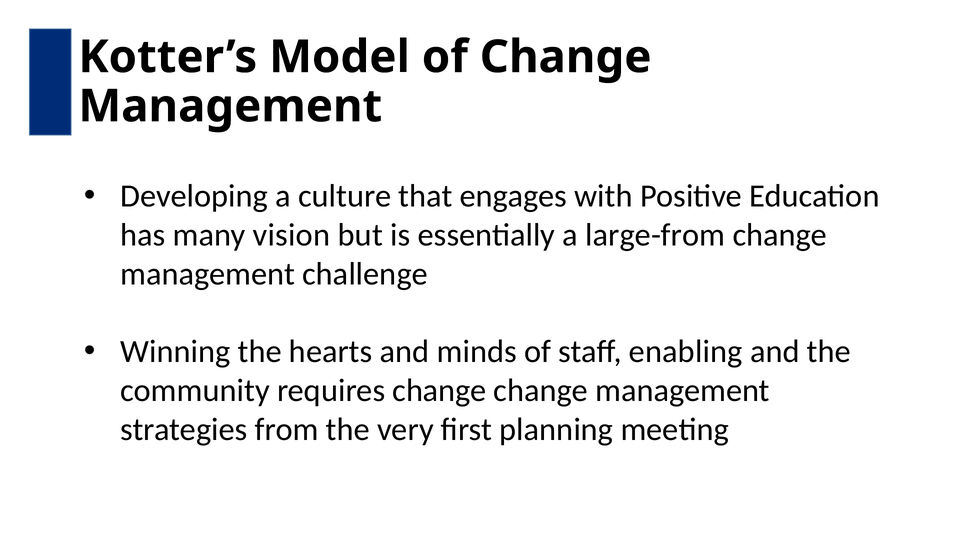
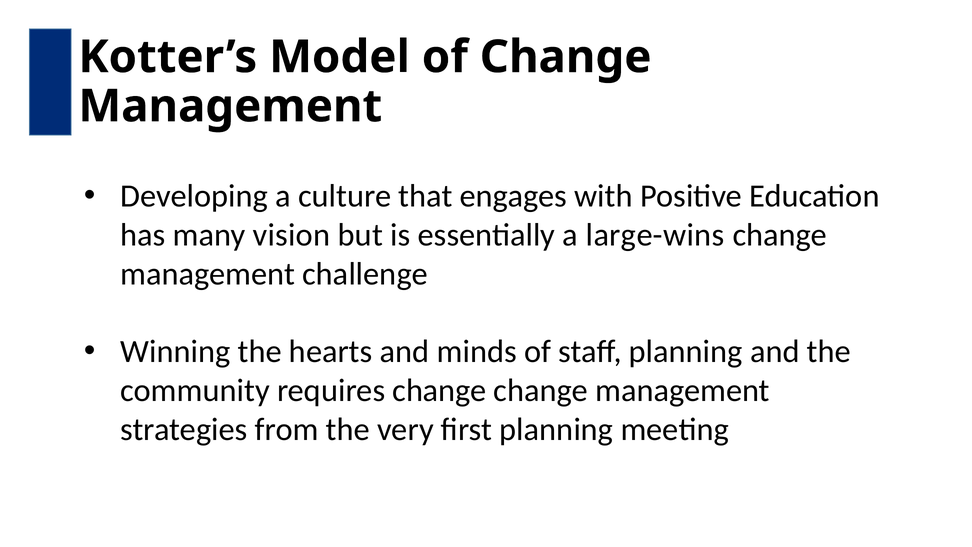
large-from: large-from -> large-wins
staff enabling: enabling -> planning
